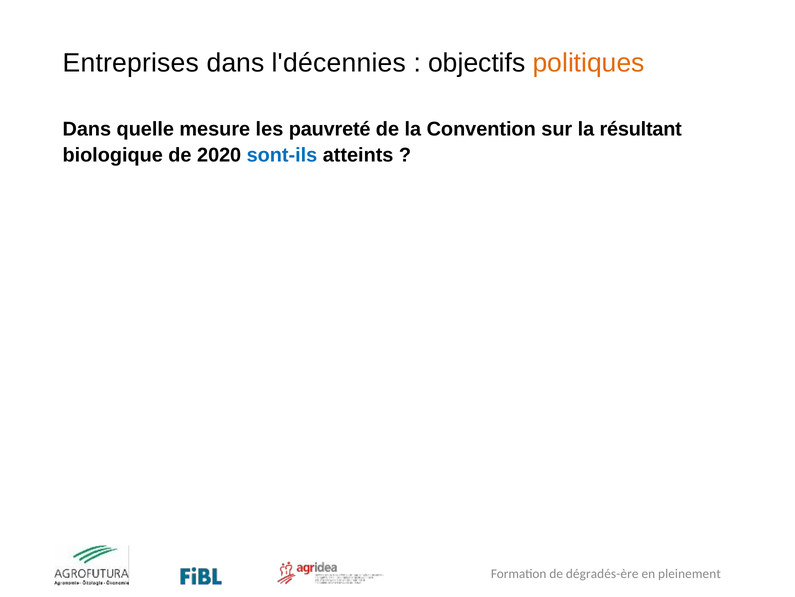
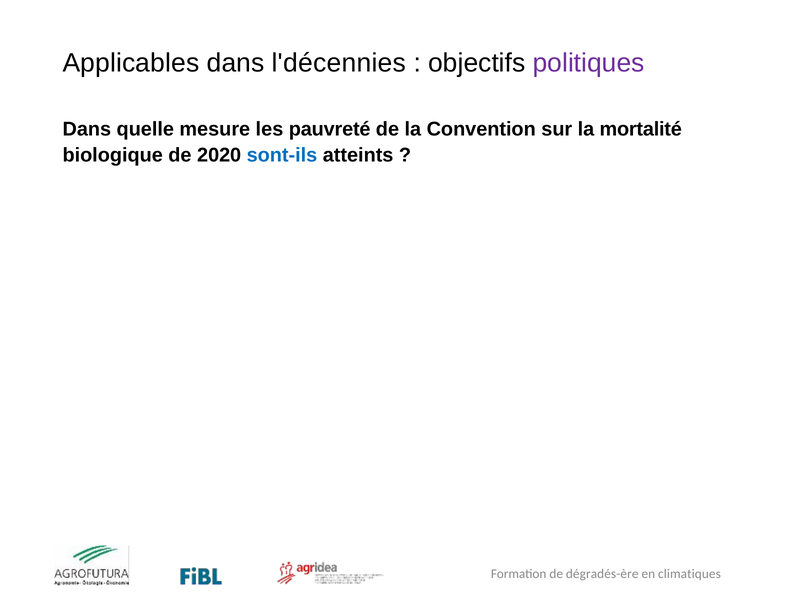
Entreprises: Entreprises -> Applicables
politiques colour: orange -> purple
résultant: résultant -> mortalité
pleinement: pleinement -> climatiques
